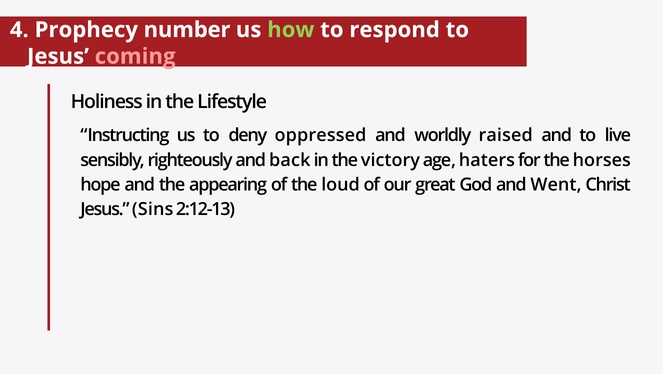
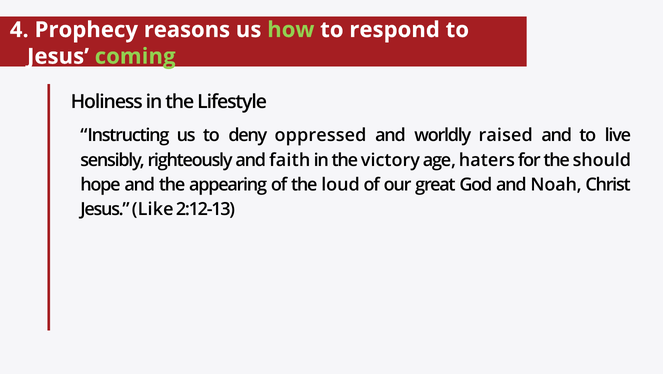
number: number -> reasons
coming colour: pink -> light green
back: back -> faith
horses: horses -> should
Went: Went -> Noah
Sins: Sins -> Like
